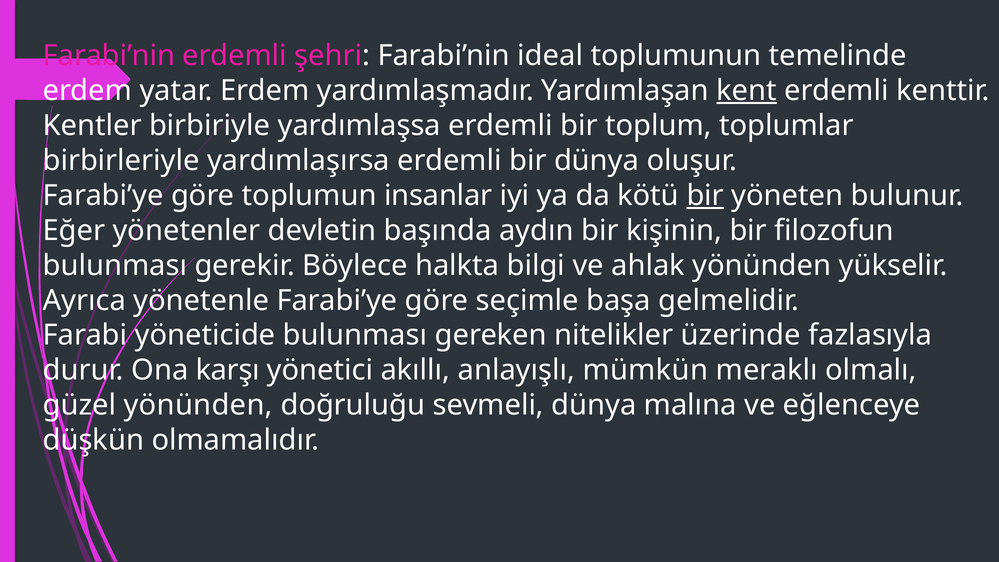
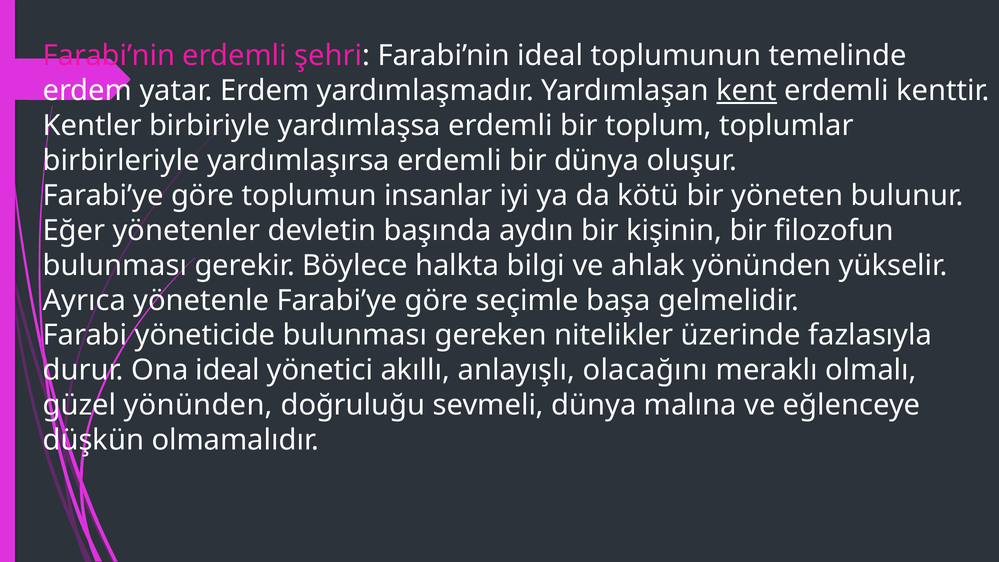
bir at (705, 195) underline: present -> none
Ona karşı: karşı -> ideal
mümkün: mümkün -> olacağını
